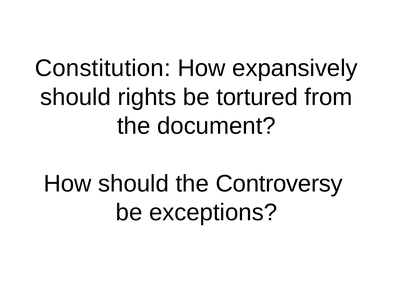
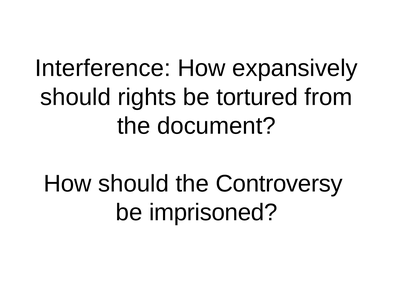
Constitution: Constitution -> Interference
exceptions: exceptions -> imprisoned
